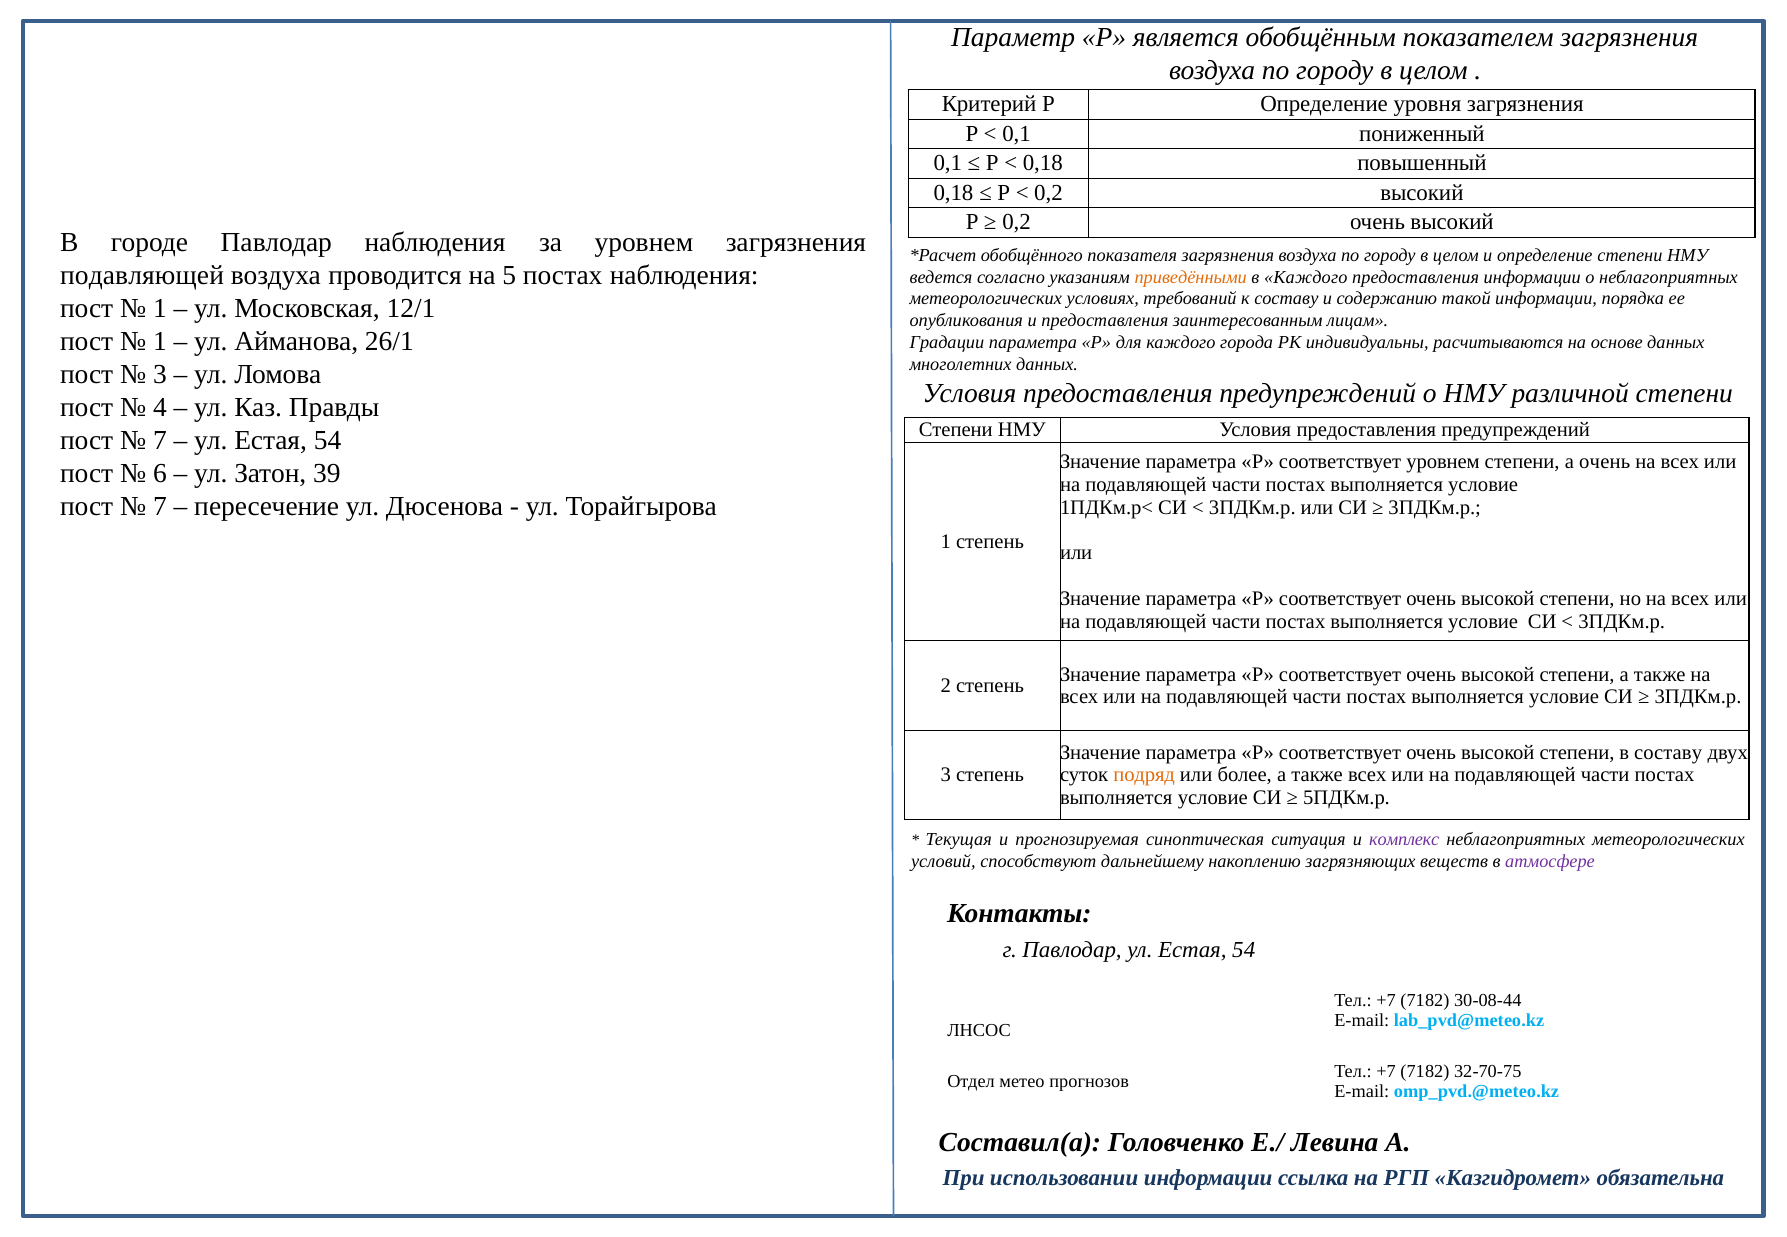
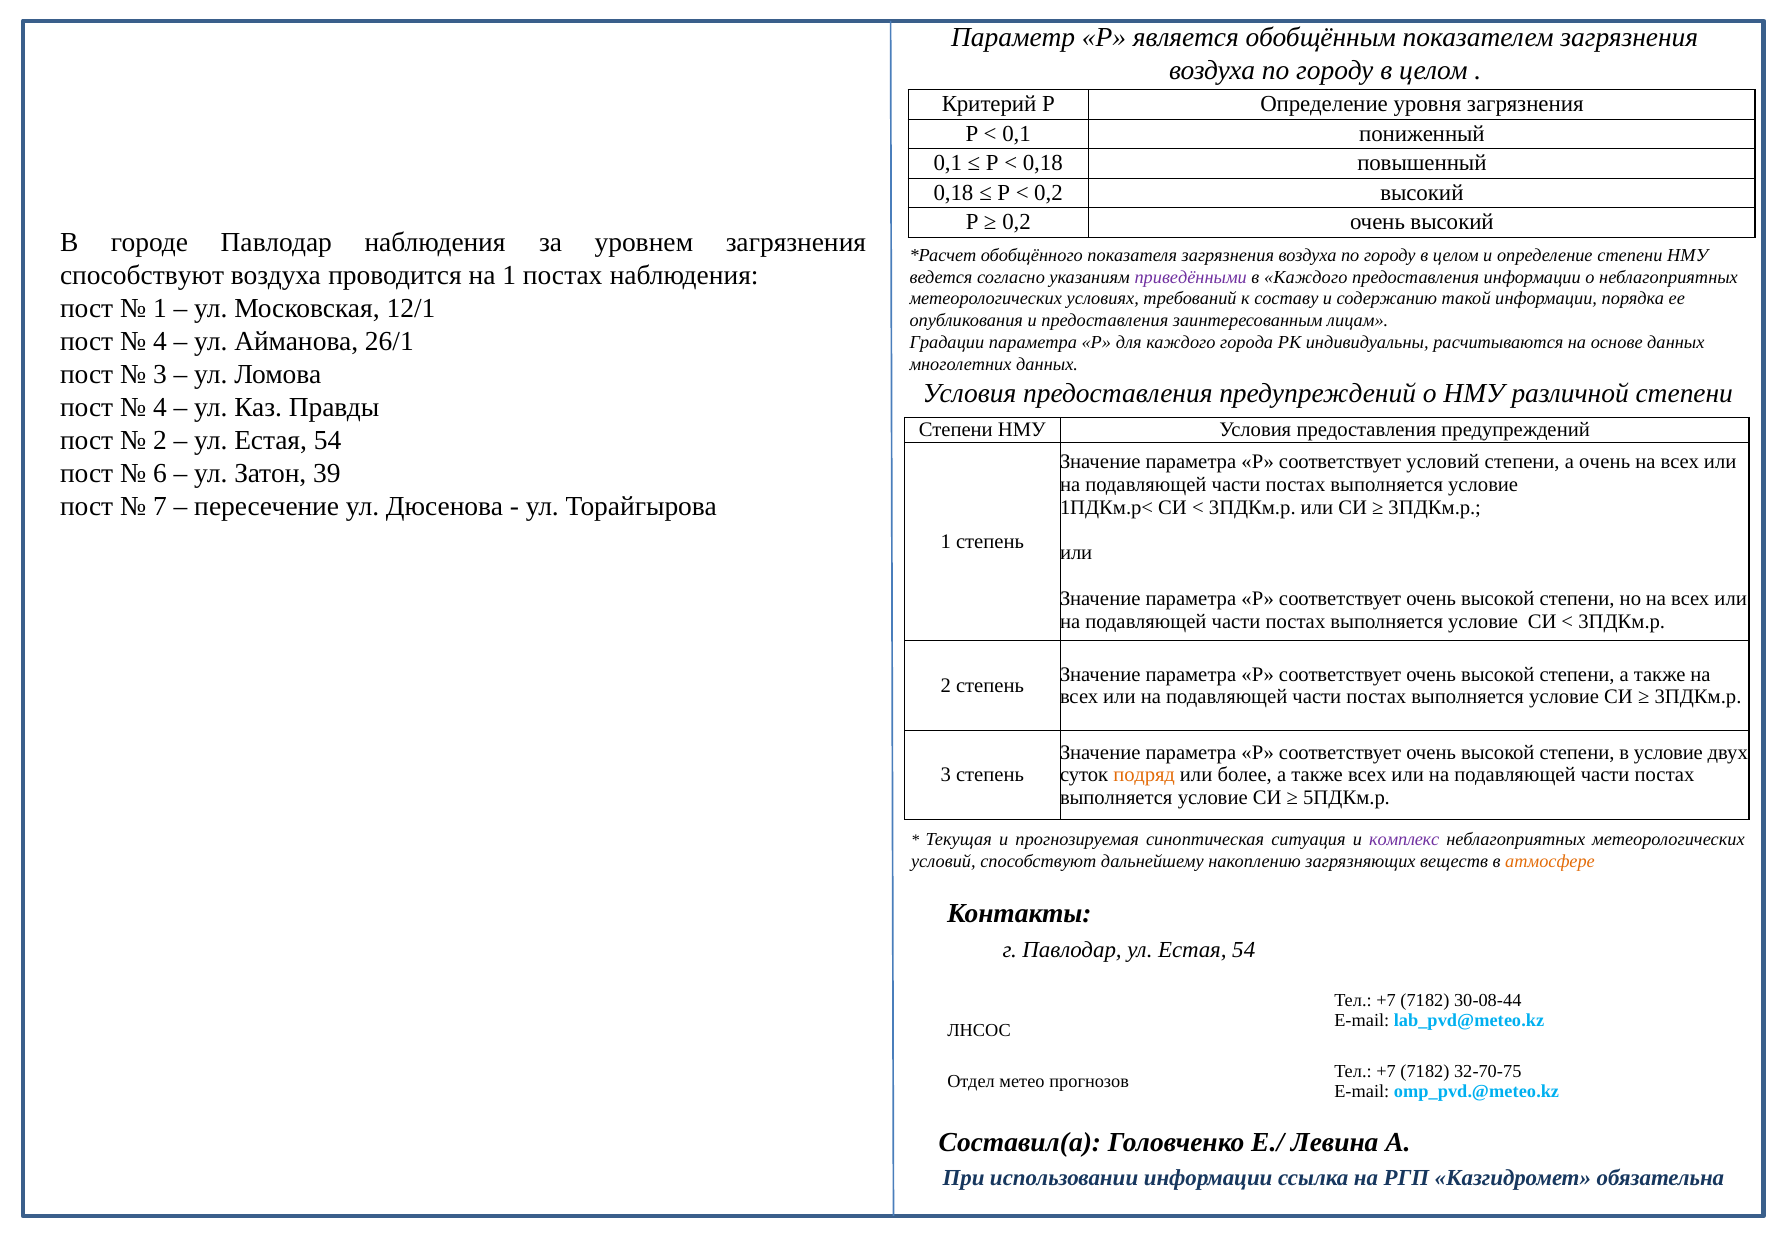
подавляющей at (142, 275): подавляющей -> способствуют
на 5: 5 -> 1
приведёнными colour: orange -> purple
1 at (160, 341): 1 -> 4
7 at (160, 440): 7 -> 2
соответствует уровнем: уровнем -> условий
в составу: составу -> условие
атмосфере colour: purple -> orange
